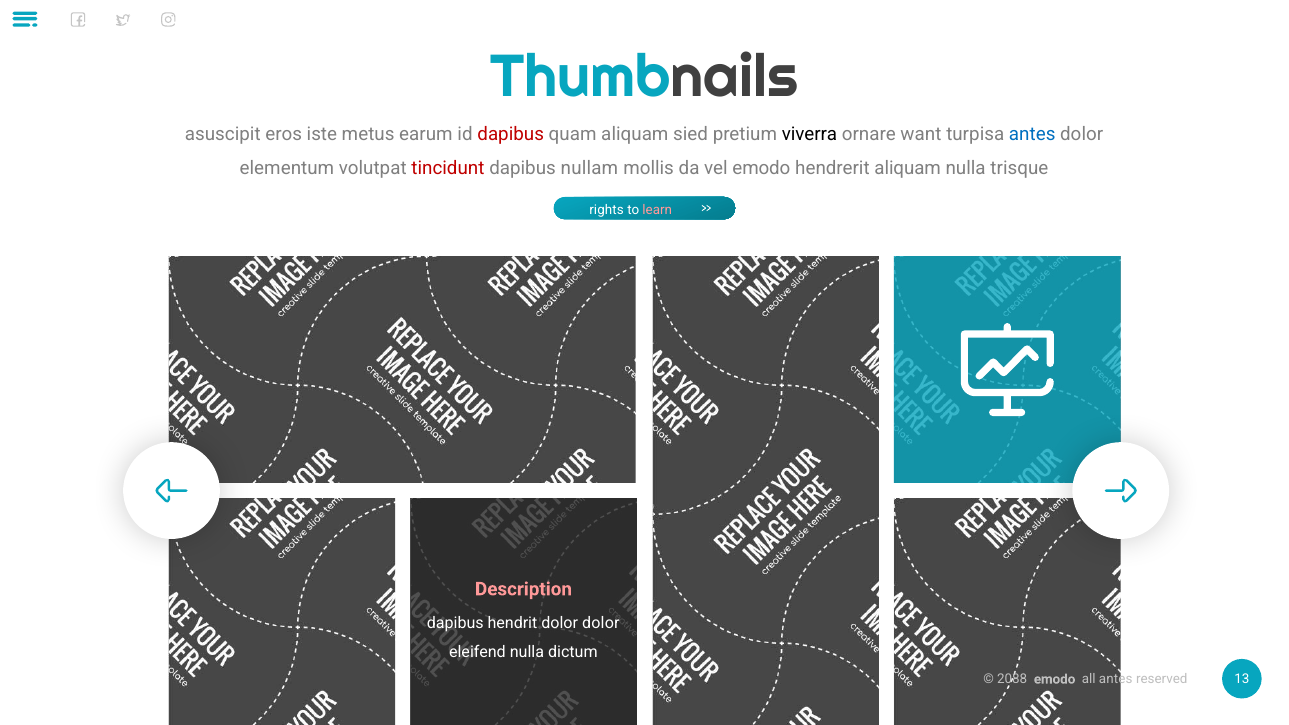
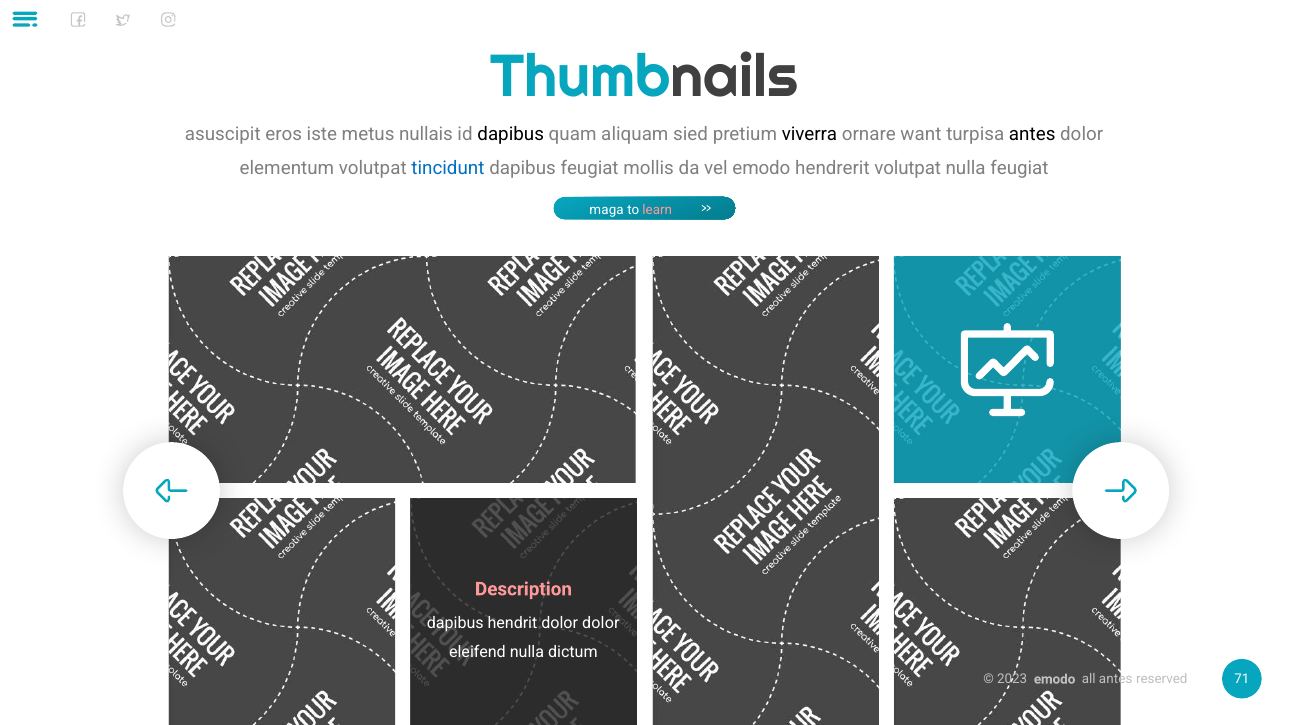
earum: earum -> nullais
dapibus at (511, 134) colour: red -> black
antes at (1032, 134) colour: blue -> black
tincidunt colour: red -> blue
dapibus nullam: nullam -> feugiat
hendrerit aliquam: aliquam -> volutpat
nulla trisque: trisque -> feugiat
rights: rights -> maga
2088: 2088 -> 2023
13: 13 -> 71
